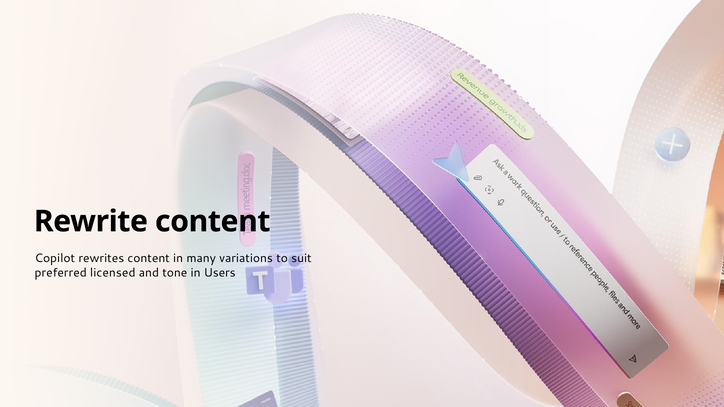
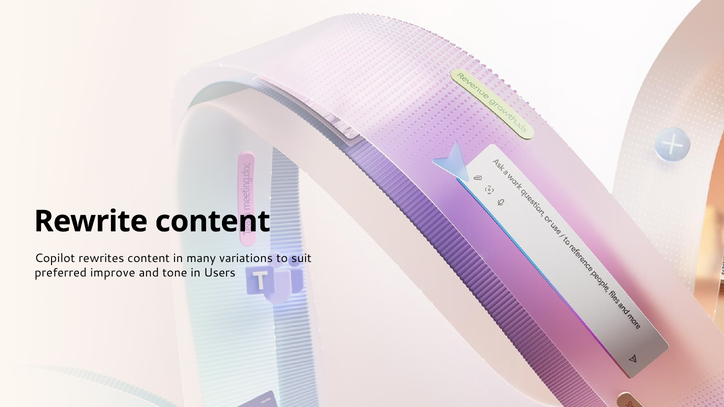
licensed: licensed -> improve
